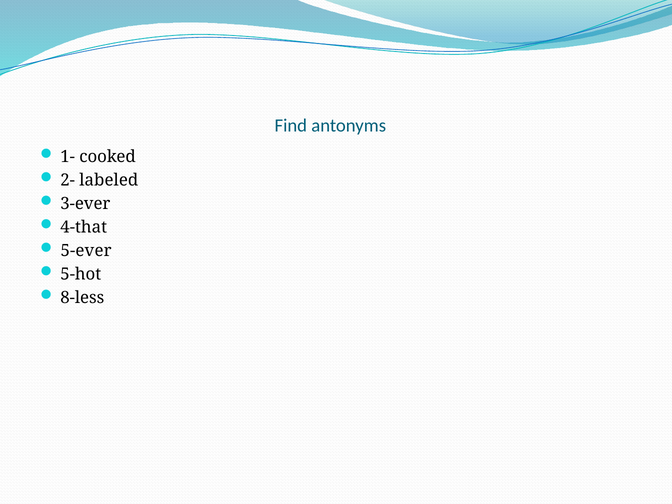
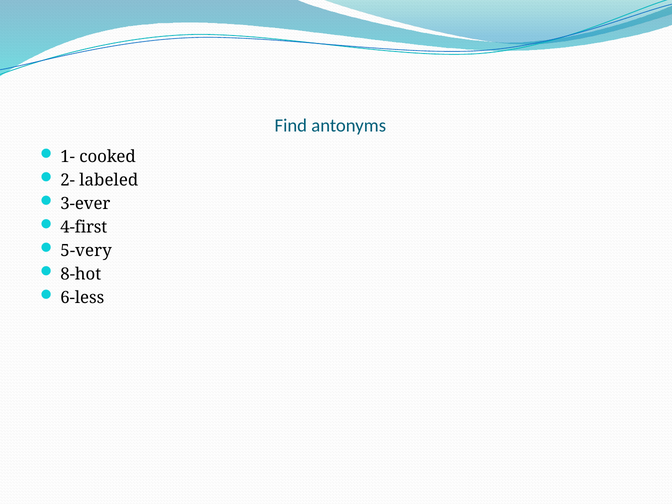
4-that: 4-that -> 4-first
5-ever: 5-ever -> 5-very
5-hot: 5-hot -> 8-hot
8-less: 8-less -> 6-less
